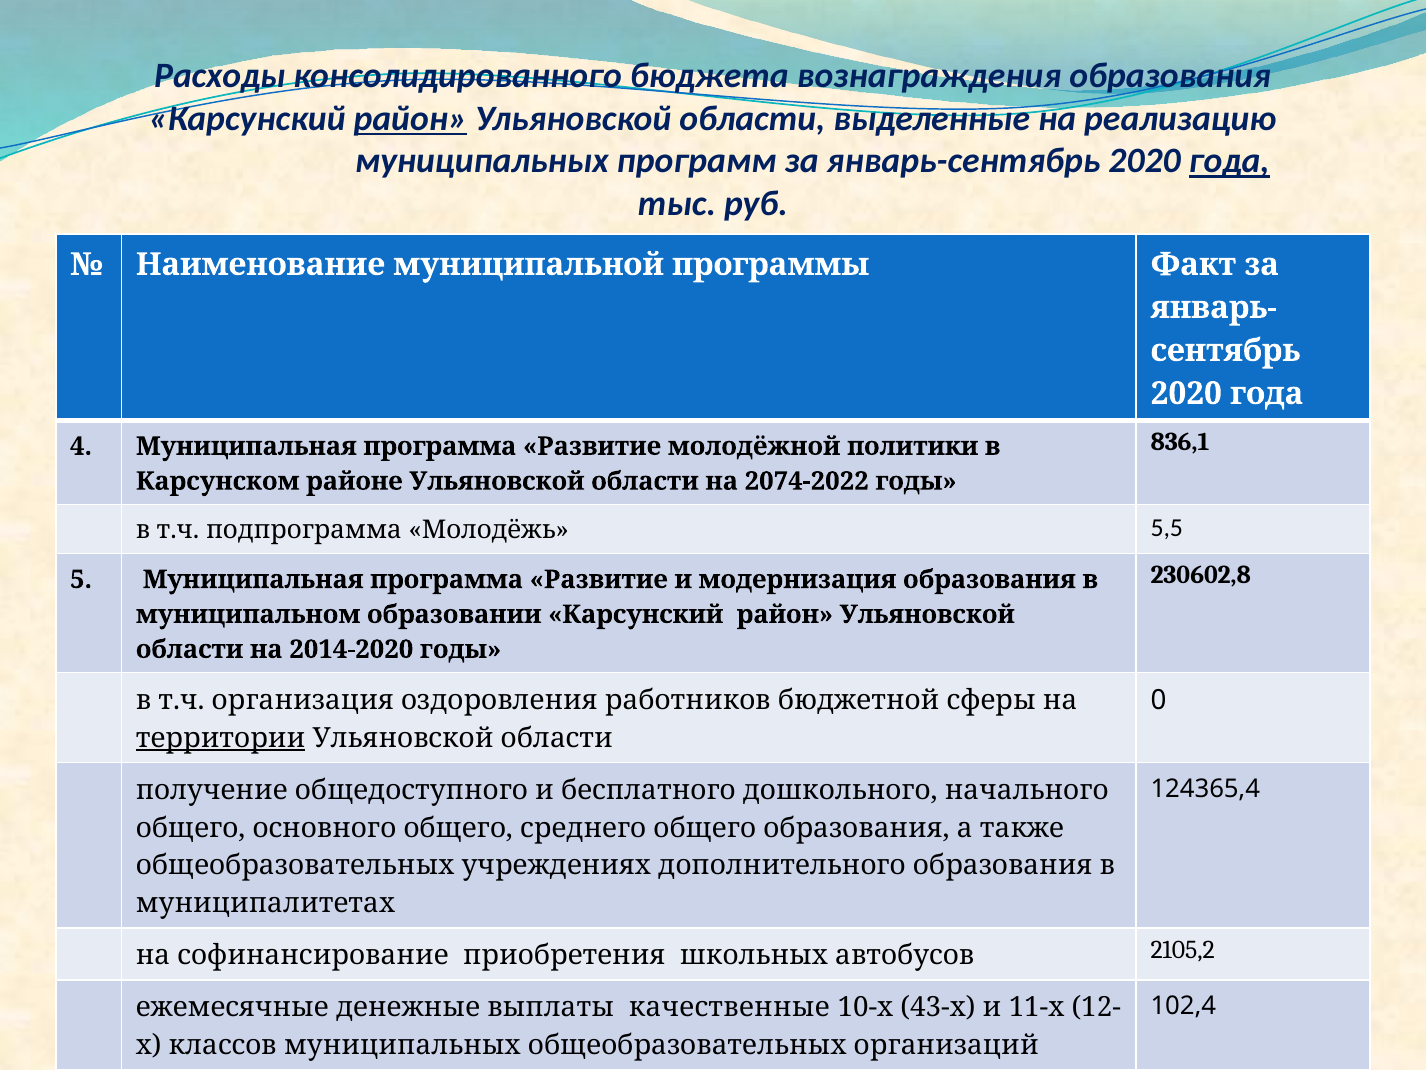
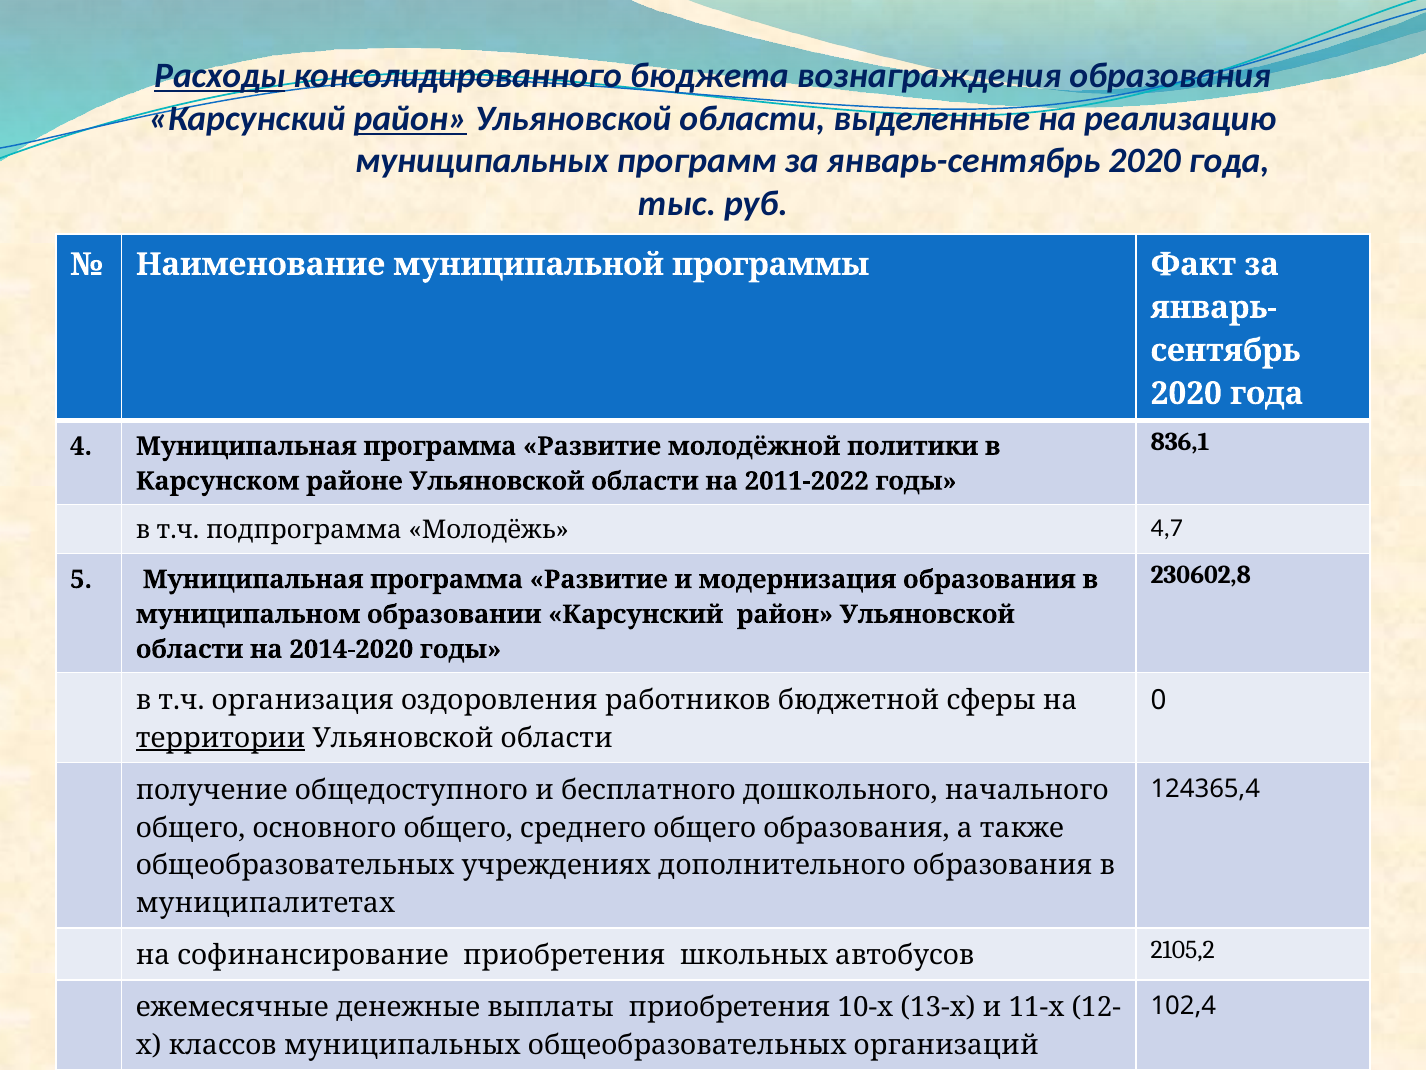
Расходы underline: none -> present
года at (1229, 161) underline: present -> none
2074-2022: 2074-2022 -> 2011-2022
5,5: 5,5 -> 4,7
выплаты качественные: качественные -> приобретения
43-х: 43-х -> 13-х
